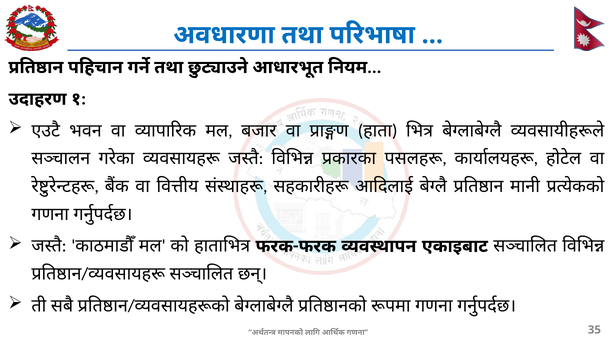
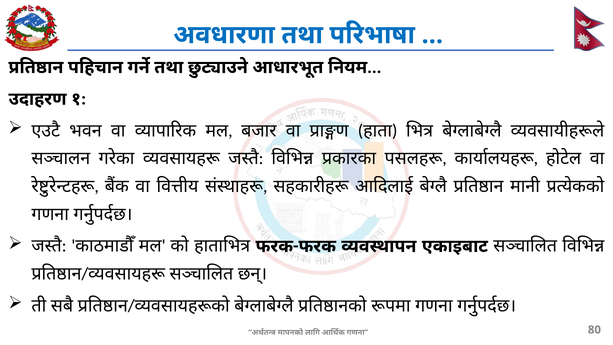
35: 35 -> 80
